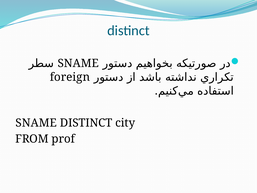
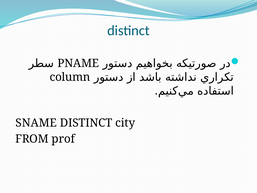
SNAME at (78, 63): SNAME -> PNAME
foreign: foreign -> column
